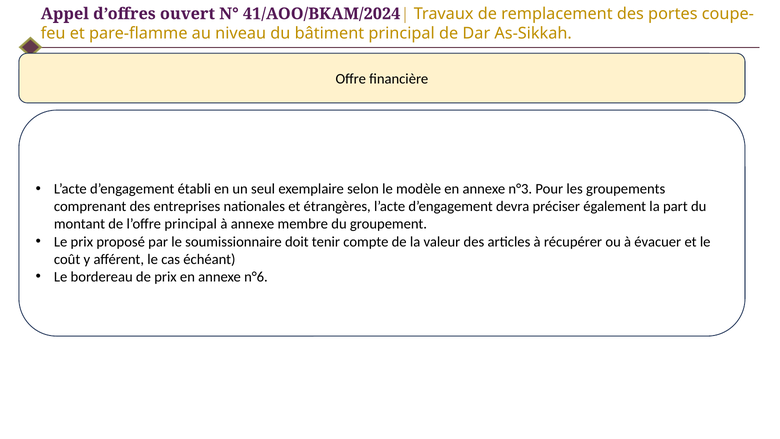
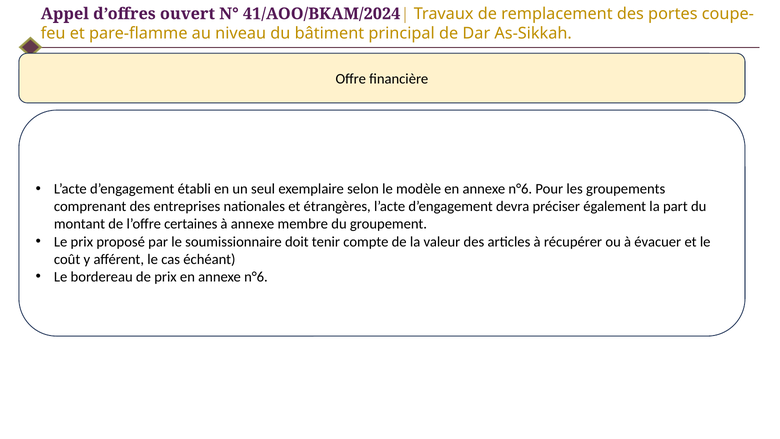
modèle en annexe n°3: n°3 -> n°6
l’offre principal: principal -> certaines
